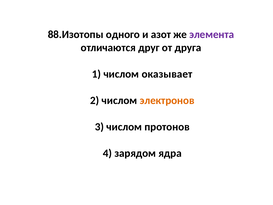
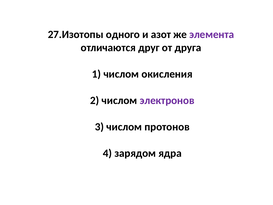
88.Изотопы: 88.Изотопы -> 27.Изотопы
оказывает: оказывает -> окисления
электронов colour: orange -> purple
